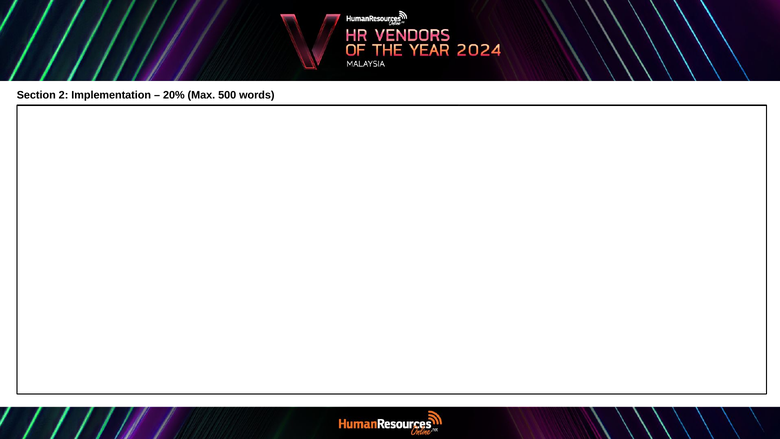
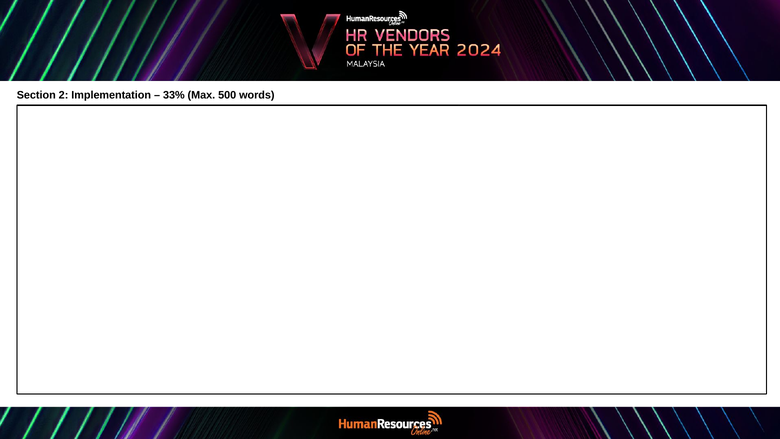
20%: 20% -> 33%
